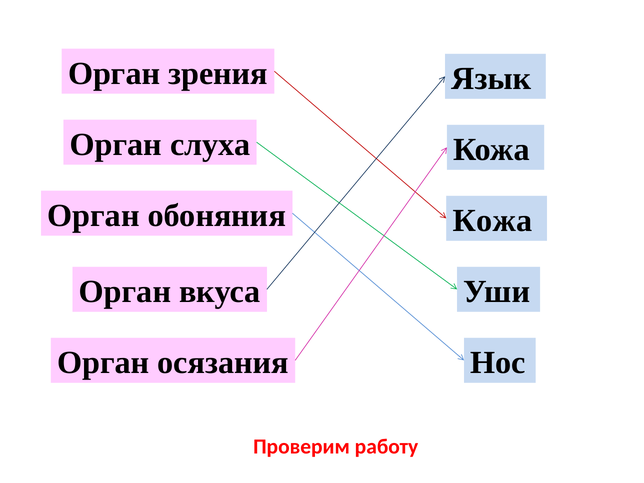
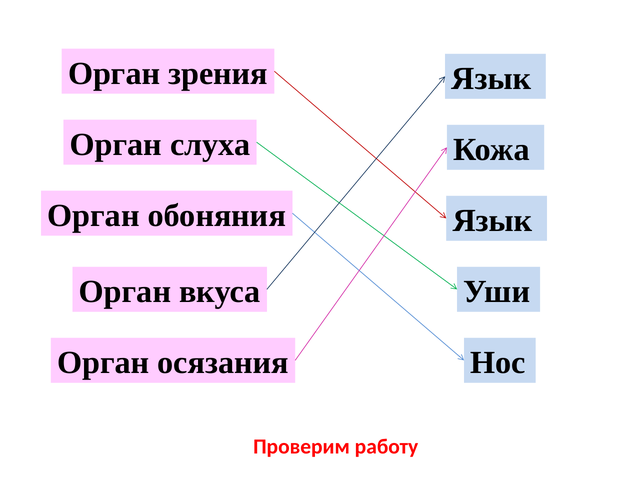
Кожа at (492, 221): Кожа -> Язык
